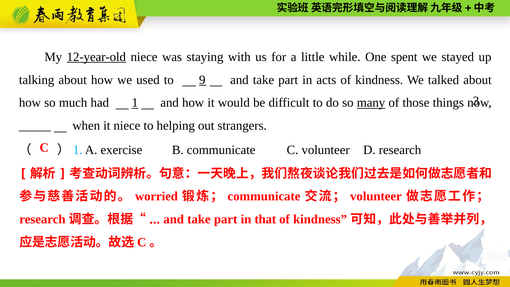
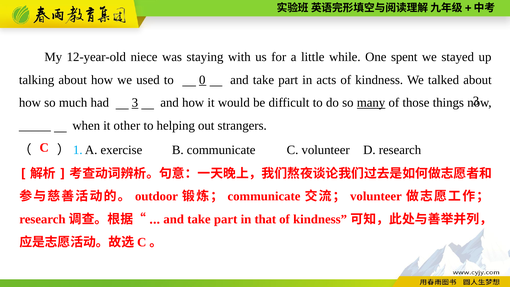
12-year-old underline: present -> none
9: 9 -> 0
had 1: 1 -> 3
it niece: niece -> other
worried: worried -> outdoor
